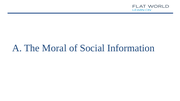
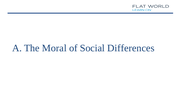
Information: Information -> Differences
